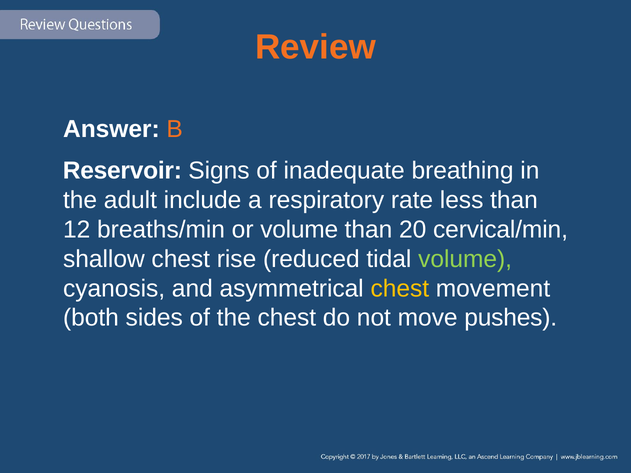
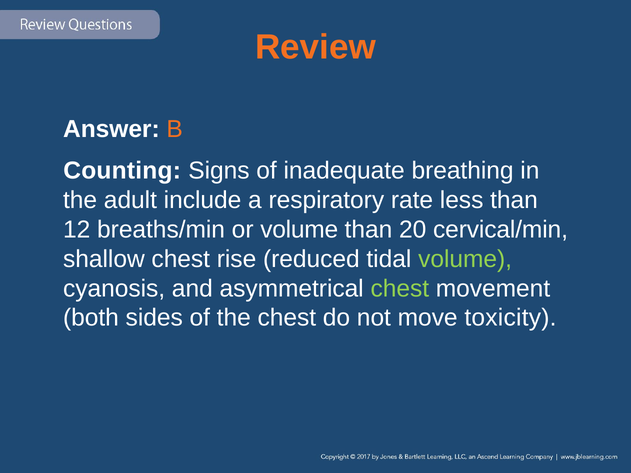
Reservoir: Reservoir -> Counting
chest at (400, 289) colour: yellow -> light green
pushes: pushes -> toxicity
